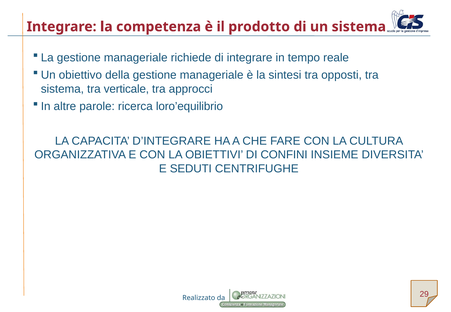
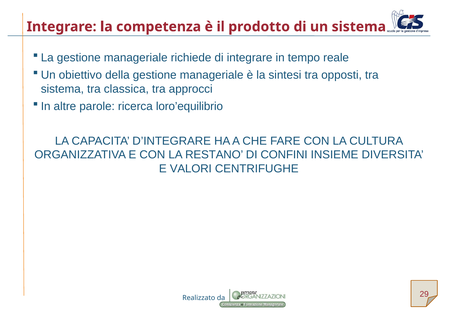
verticale: verticale -> classica
OBIETTIVI: OBIETTIVI -> RESTANO
SEDUTI: SEDUTI -> VALORI
